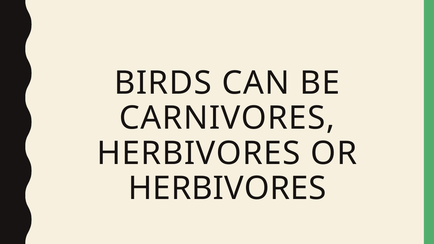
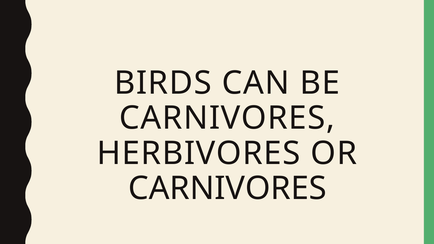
HERBIVORES at (227, 189): HERBIVORES -> CARNIVORES
